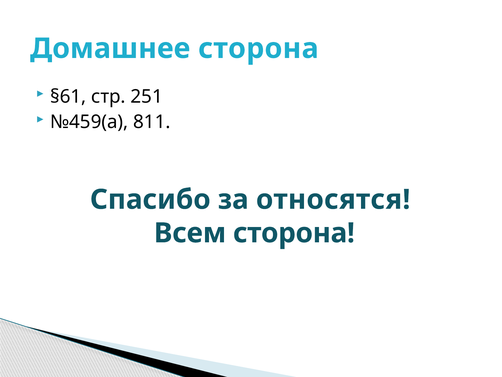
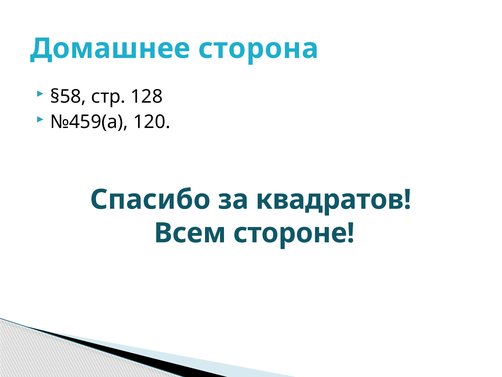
§61: §61 -> §58
251: 251 -> 128
811: 811 -> 120
относятся: относятся -> квадратов
Всем сторона: сторона -> стороне
